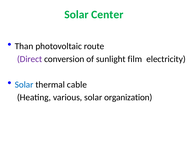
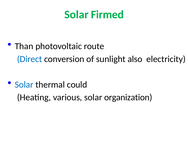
Center: Center -> Firmed
Direct colour: purple -> blue
film: film -> also
cable: cable -> could
